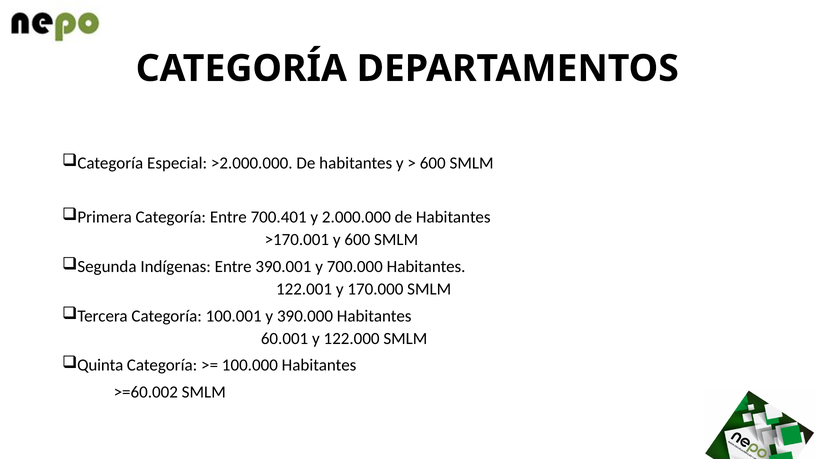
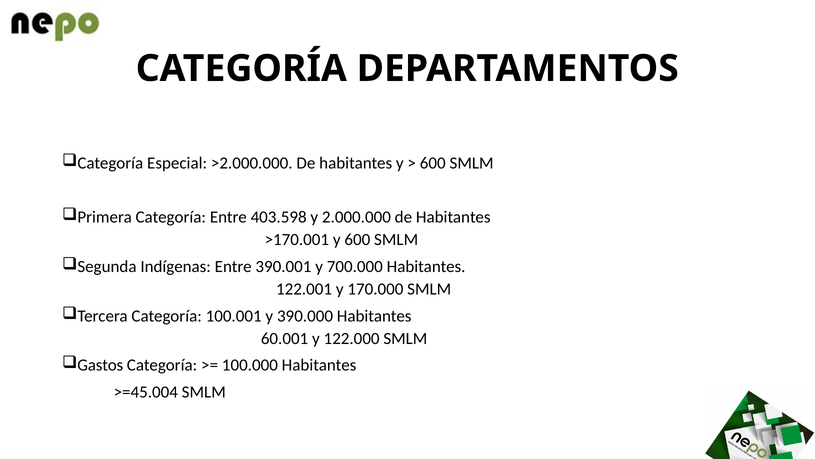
700.401: 700.401 -> 403.598
Quinta: Quinta -> Gastos
>=60.002: >=60.002 -> >=45.004
